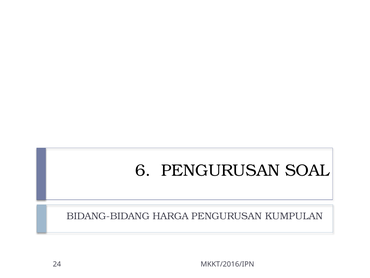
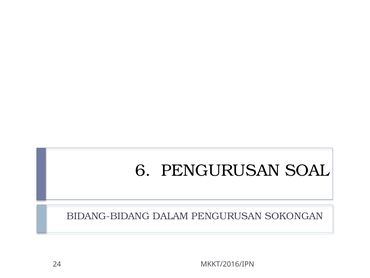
HARGA: HARGA -> DALAM
KUMPULAN: KUMPULAN -> SOKONGAN
